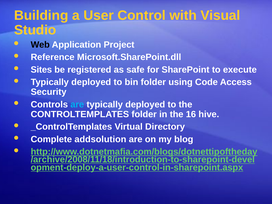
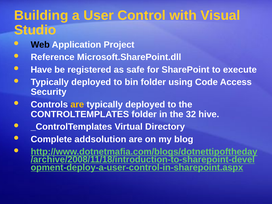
Sites: Sites -> Have
are at (77, 104) colour: light blue -> yellow
16: 16 -> 32
